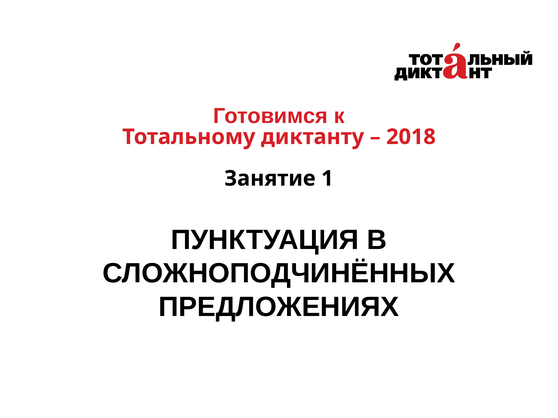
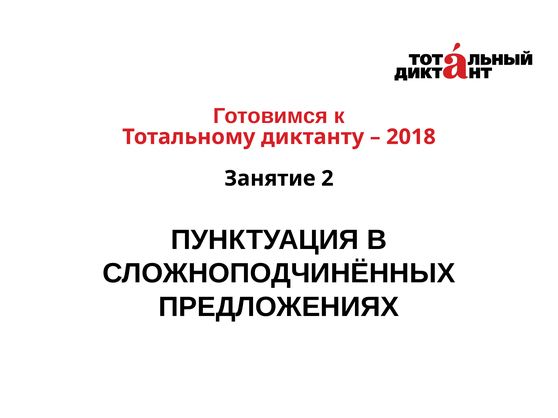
1: 1 -> 2
